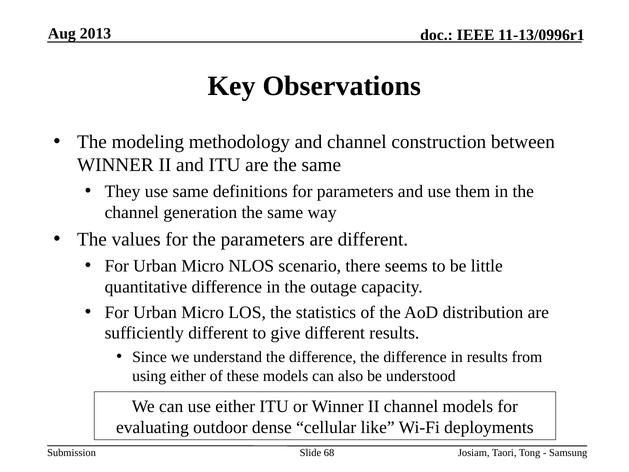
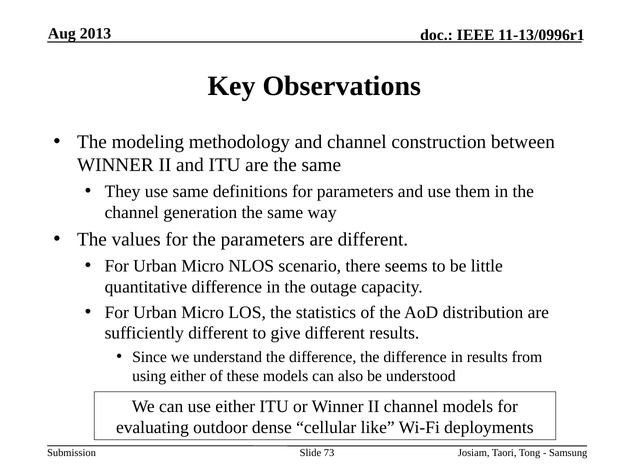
68: 68 -> 73
